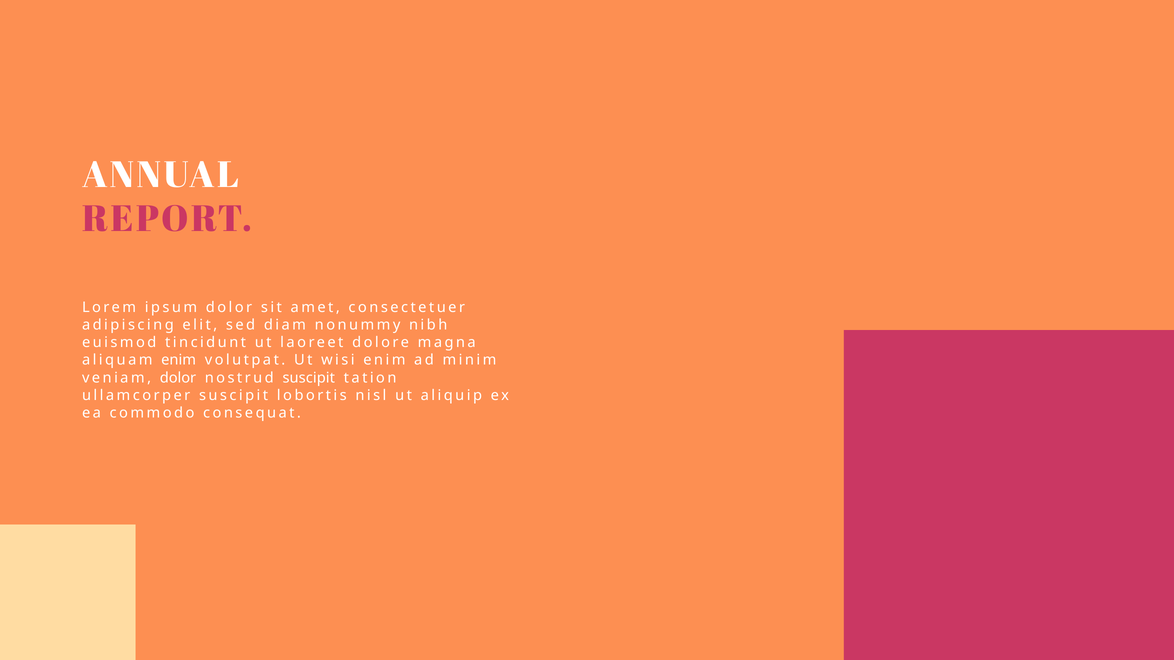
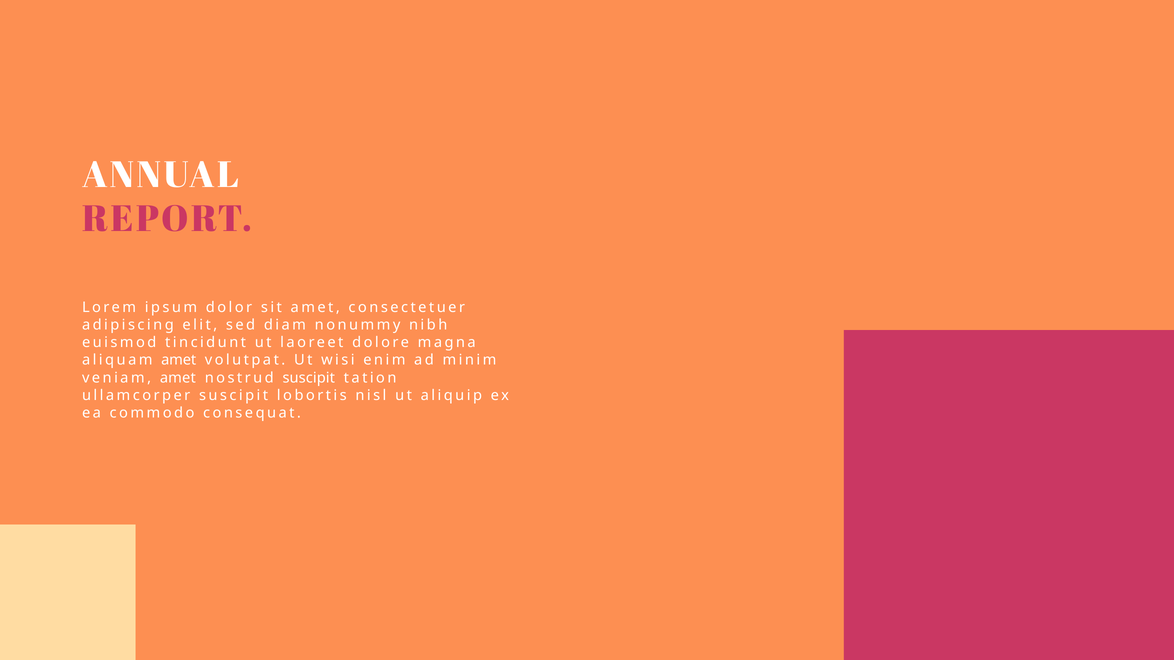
aliquam enim: enim -> amet
veniam dolor: dolor -> amet
